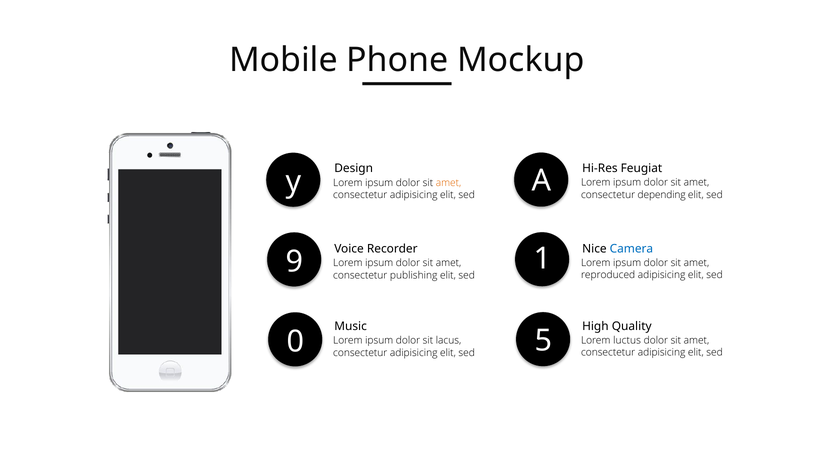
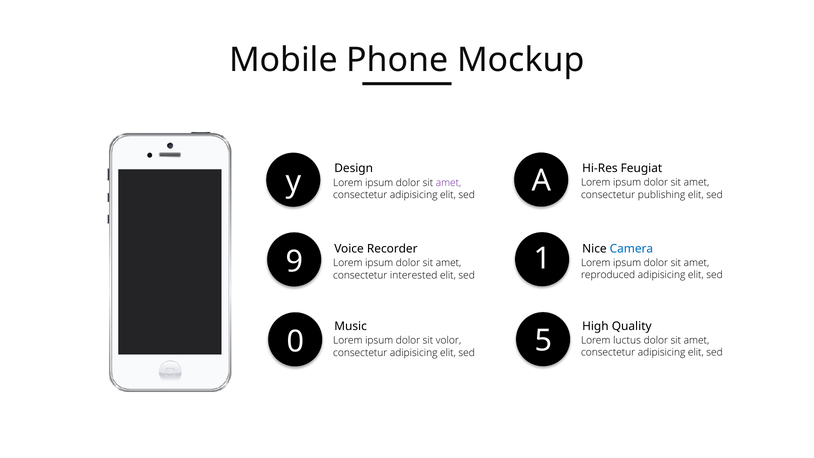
amet at (449, 183) colour: orange -> purple
depending: depending -> publishing
publishing: publishing -> interested
lacus: lacus -> volor
